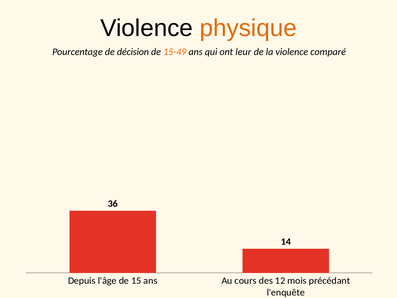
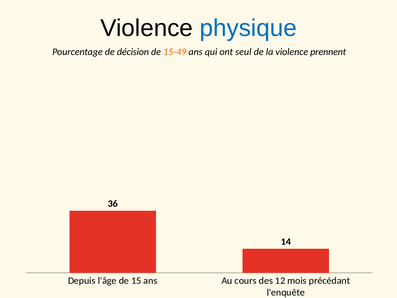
physique colour: orange -> blue
leur: leur -> seul
comparé: comparé -> prennent
